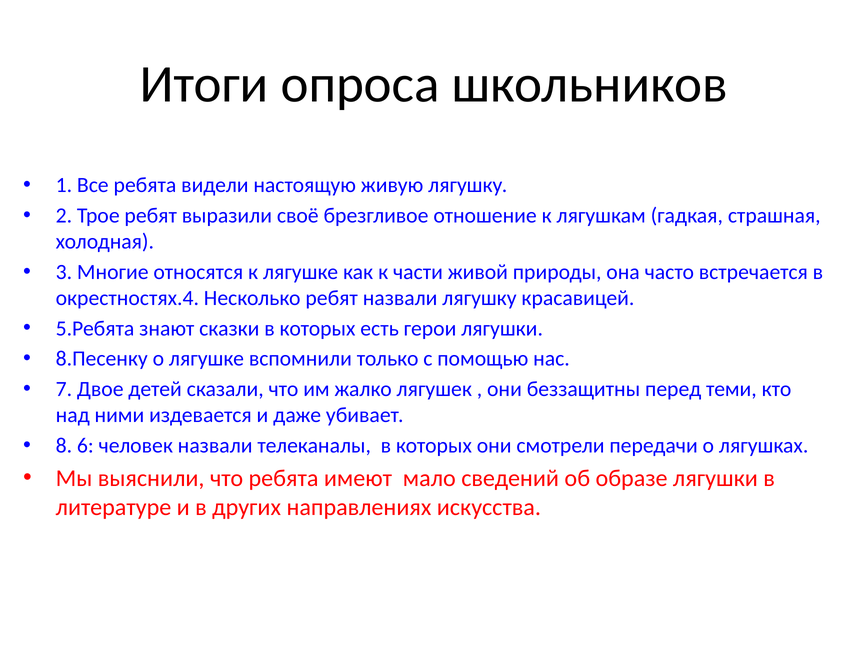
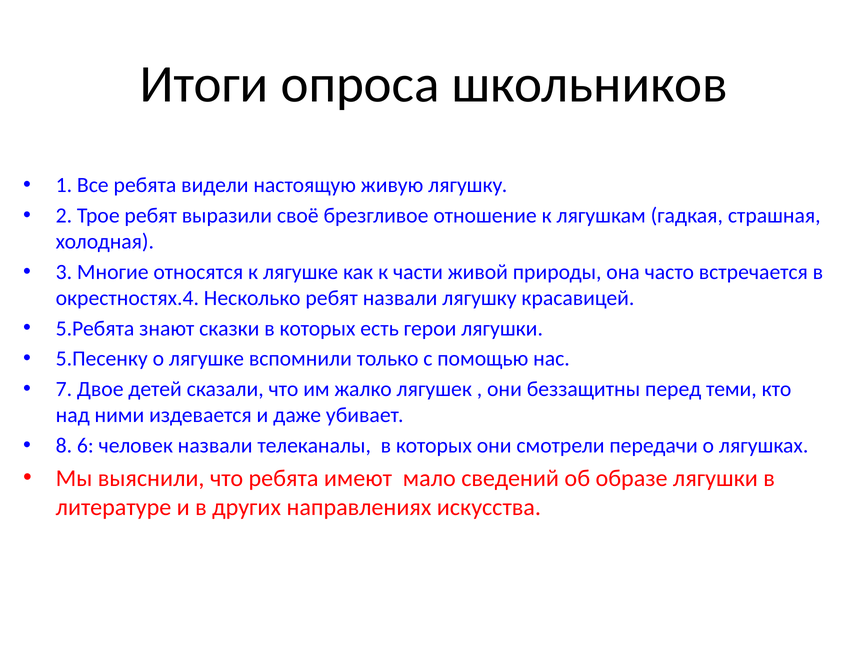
8.Песенку: 8.Песенку -> 5.Песенку
